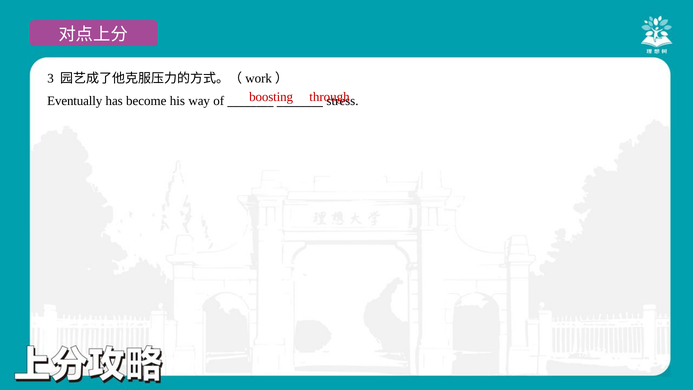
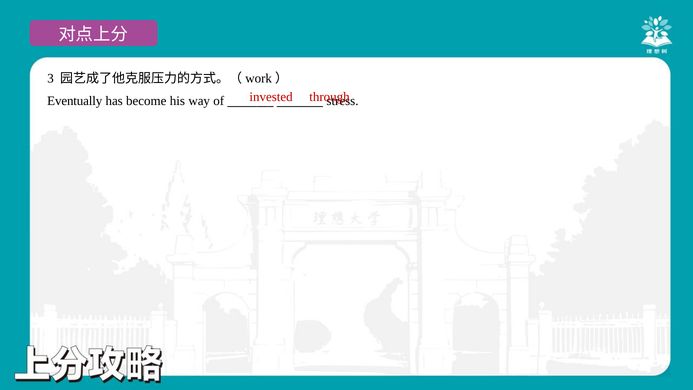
boosting: boosting -> invested
